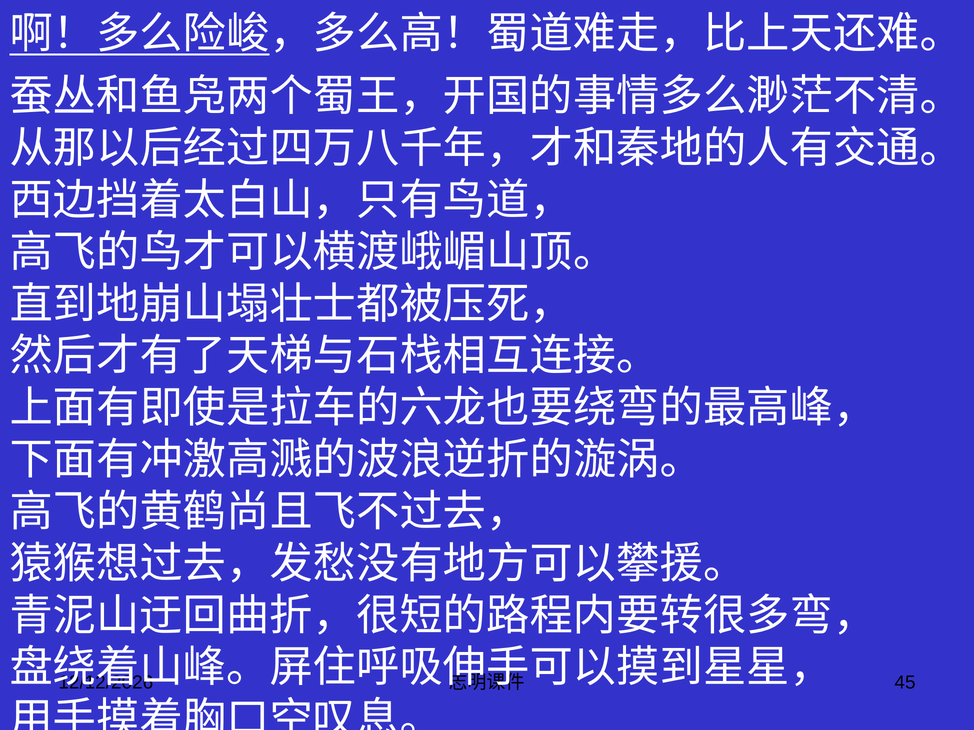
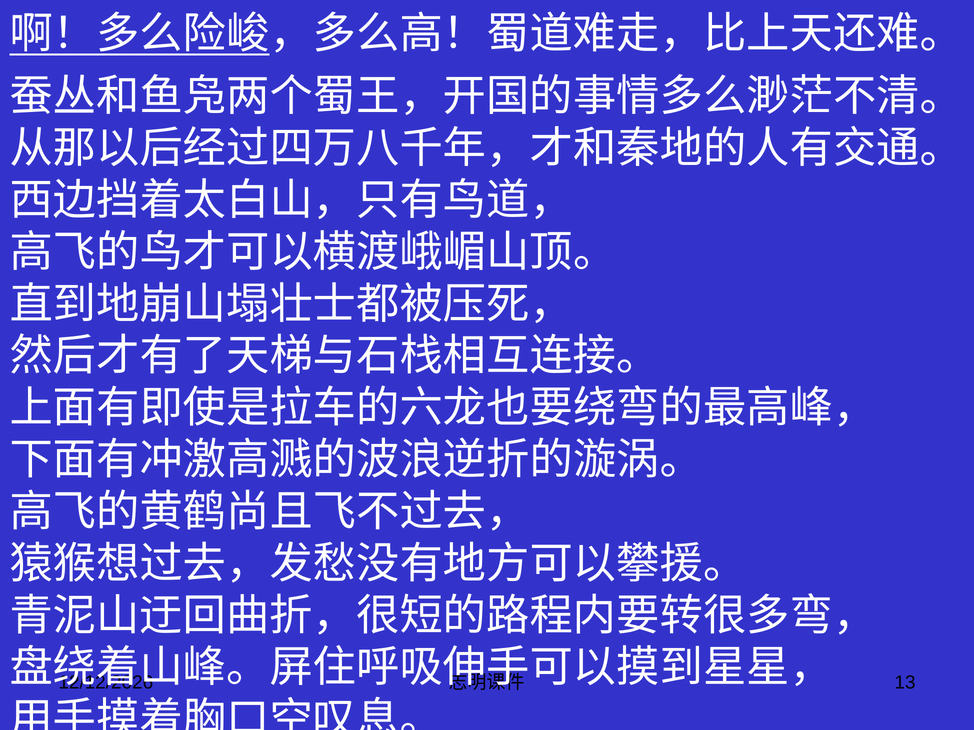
45: 45 -> 13
